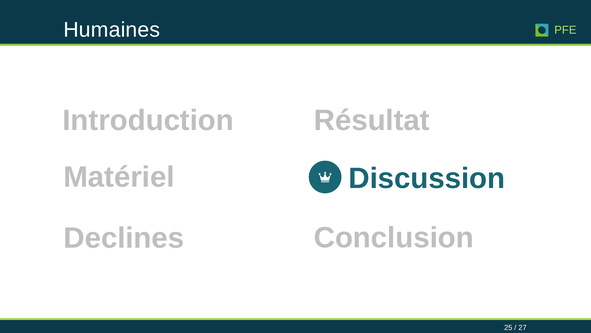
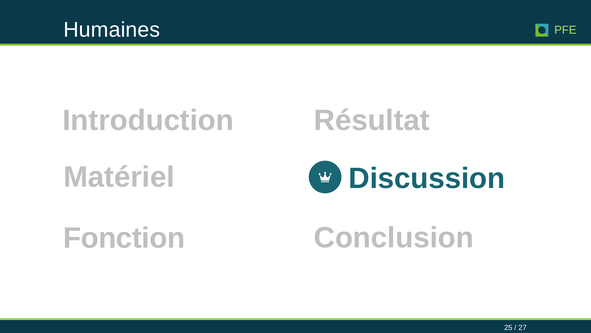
Declines: Declines -> Fonction
